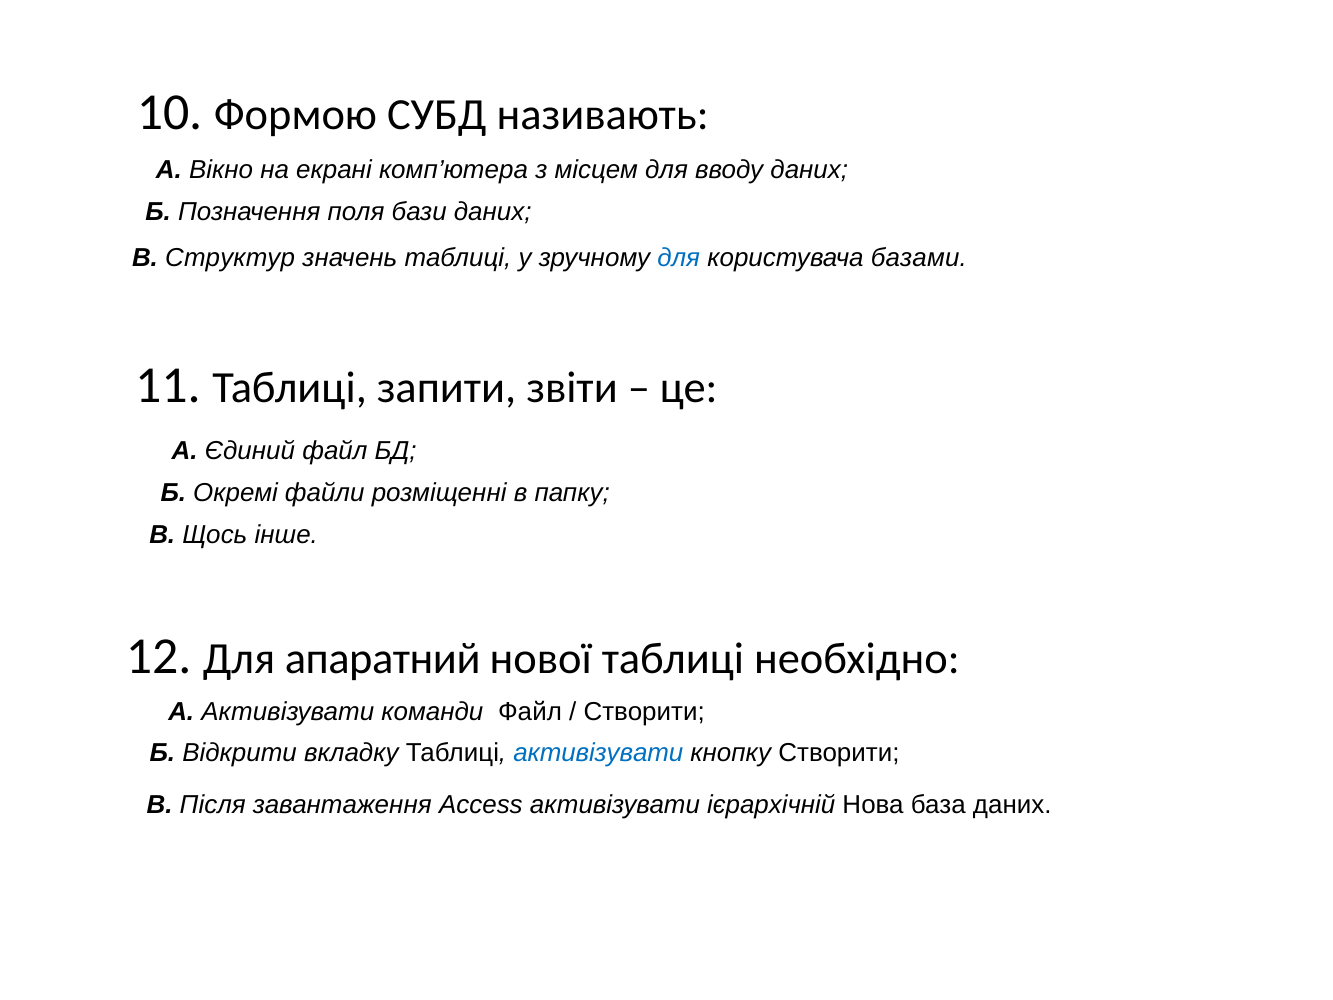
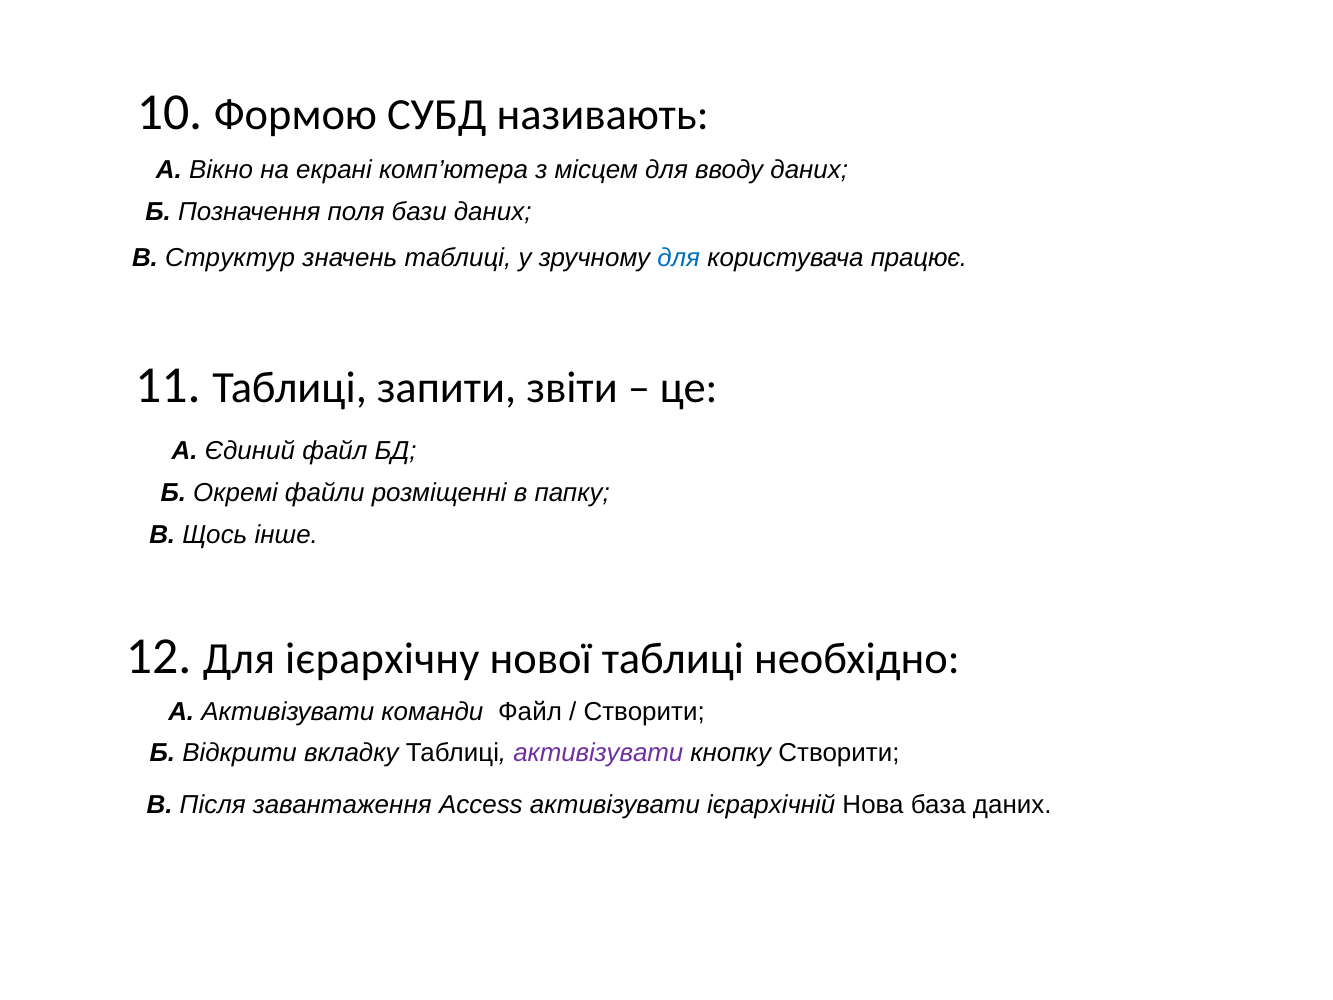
базами: базами -> працює
апаратний: апаратний -> ієрархічну
активізувати at (598, 753) colour: blue -> purple
